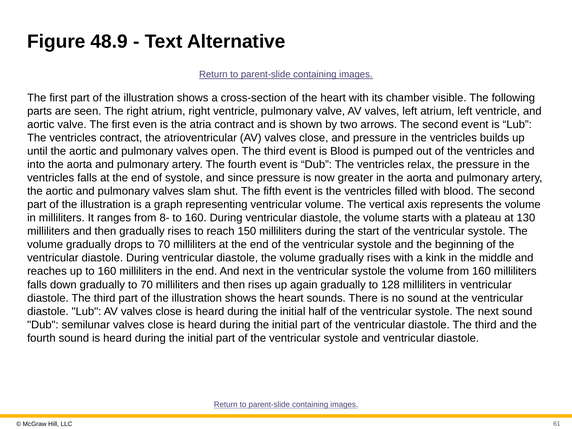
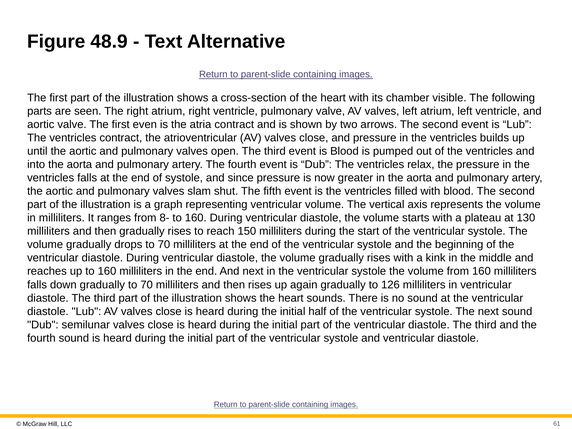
128: 128 -> 126
